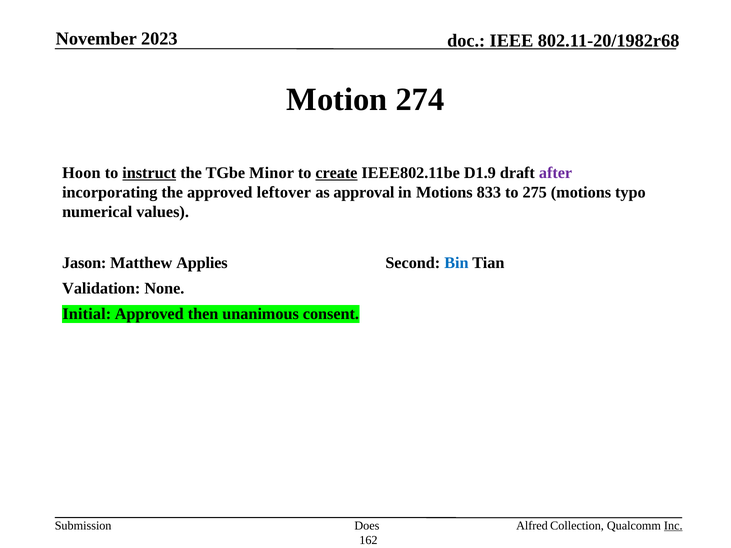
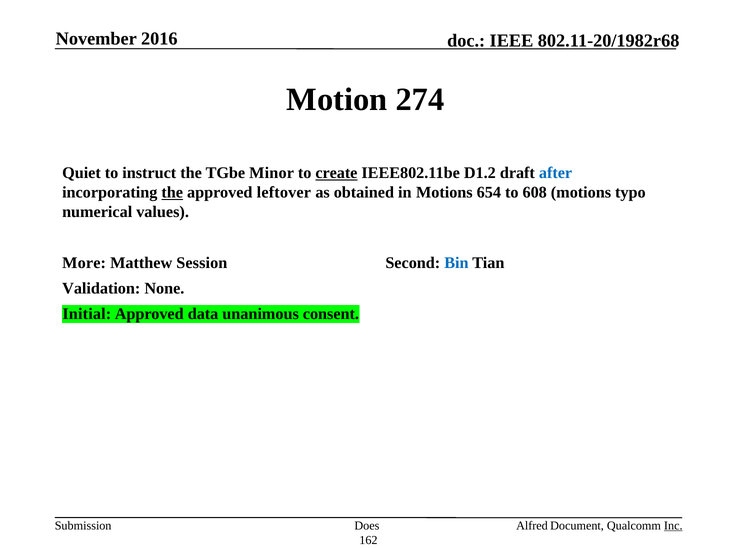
2023: 2023 -> 2016
Hoon: Hoon -> Quiet
instruct underline: present -> none
D1.9: D1.9 -> D1.2
after colour: purple -> blue
the at (172, 192) underline: none -> present
approval: approval -> obtained
833: 833 -> 654
275: 275 -> 608
Jason: Jason -> More
Applies: Applies -> Session
then: then -> data
Collection: Collection -> Document
